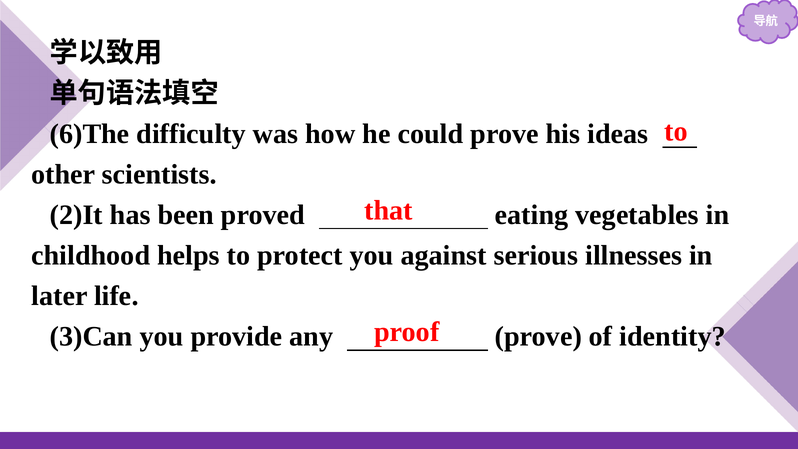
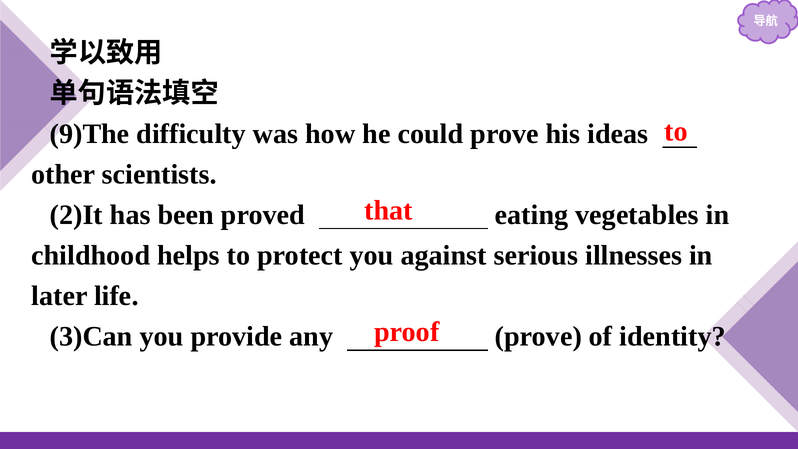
6)The: 6)The -> 9)The
